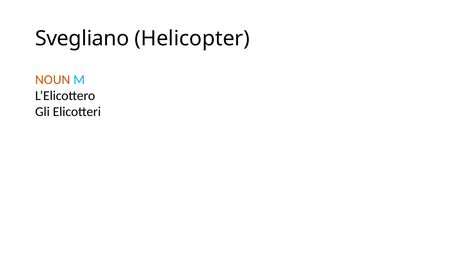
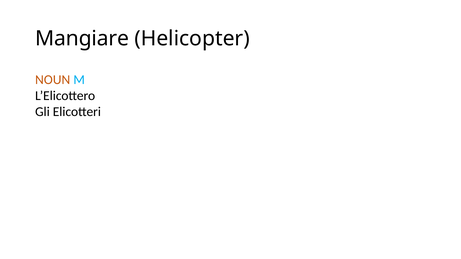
Svegliano: Svegliano -> Mangiare
